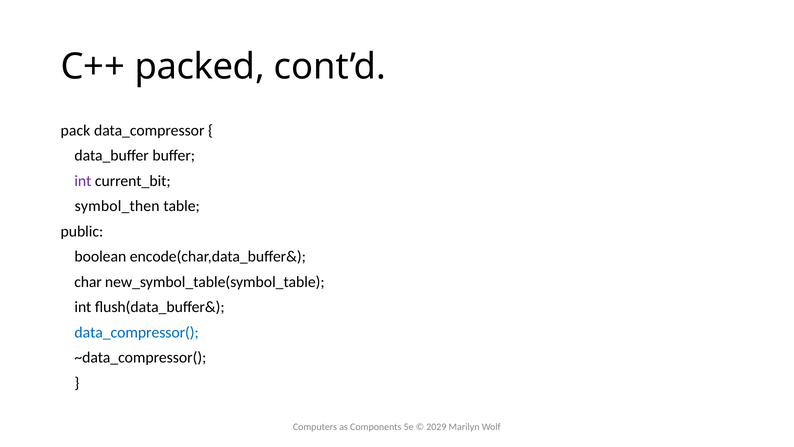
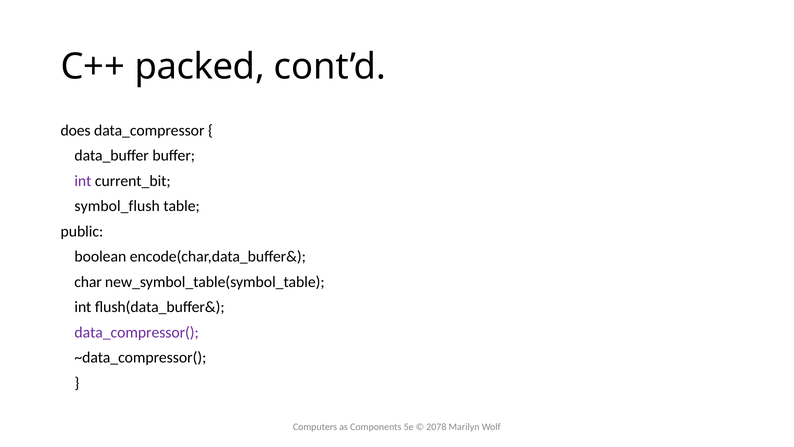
pack: pack -> does
symbol_then: symbol_then -> symbol_flush
data_compressor( colour: blue -> purple
2029: 2029 -> 2078
